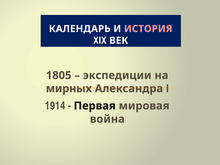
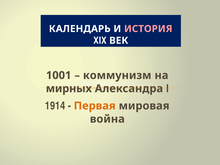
1805: 1805 -> 1001
экспедиции: экспедиции -> коммунизм
Первая colour: black -> orange
